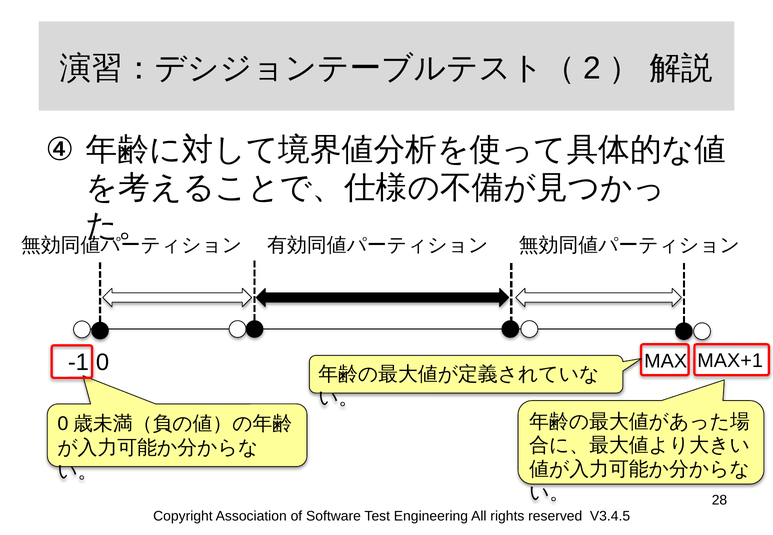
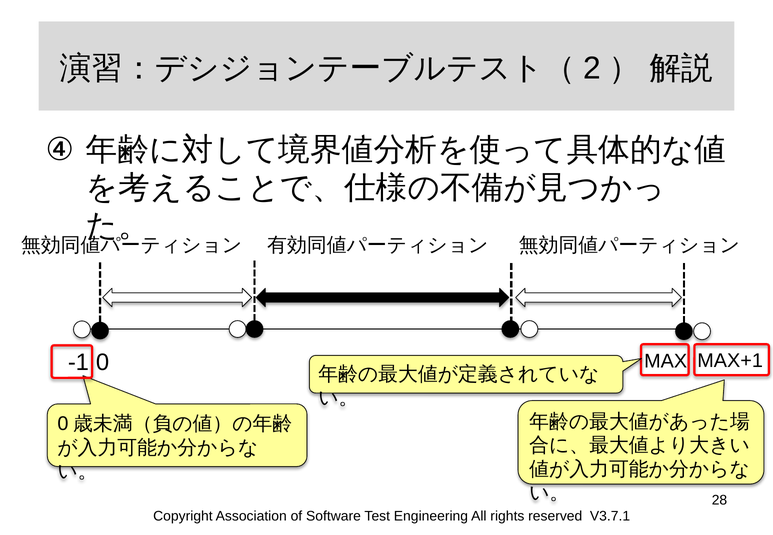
V3.4.5: V3.4.5 -> V3.7.1
